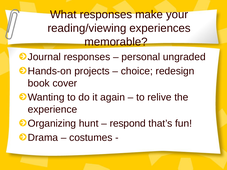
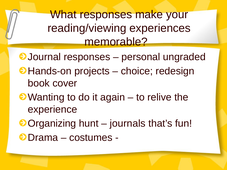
respond: respond -> journals
